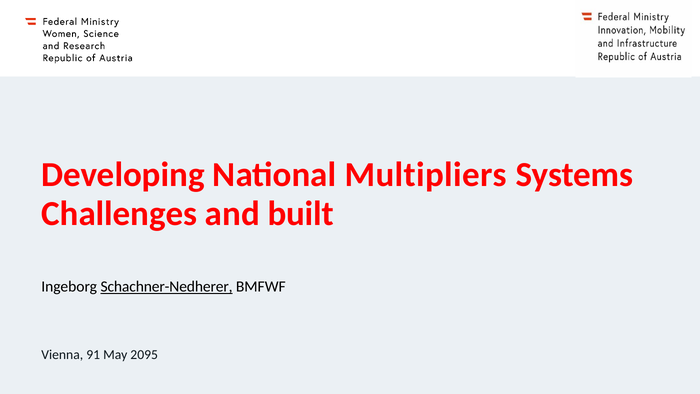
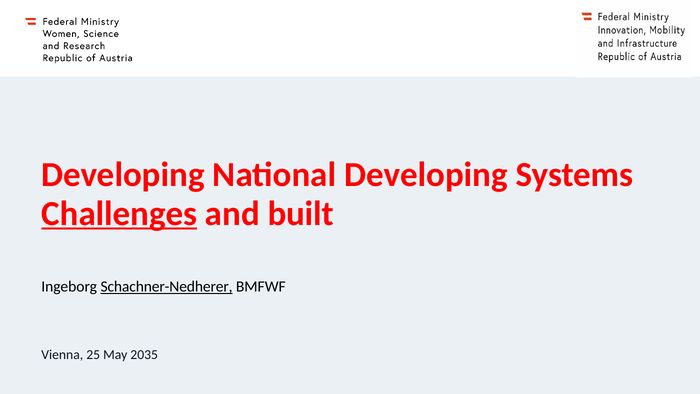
National Multipliers: Multipliers -> Developing
Challenges underline: none -> present
91: 91 -> 25
2095: 2095 -> 2035
